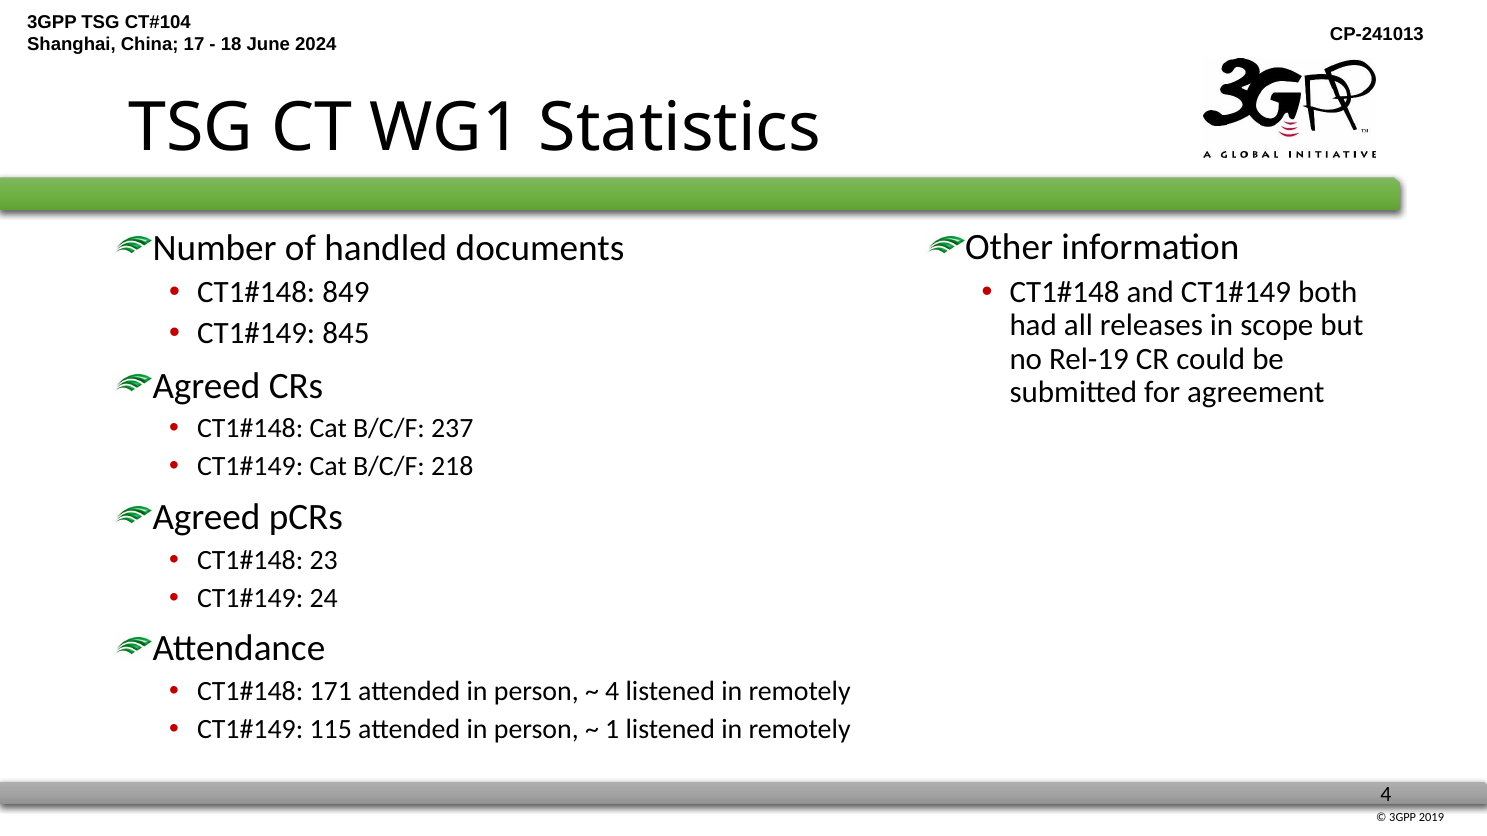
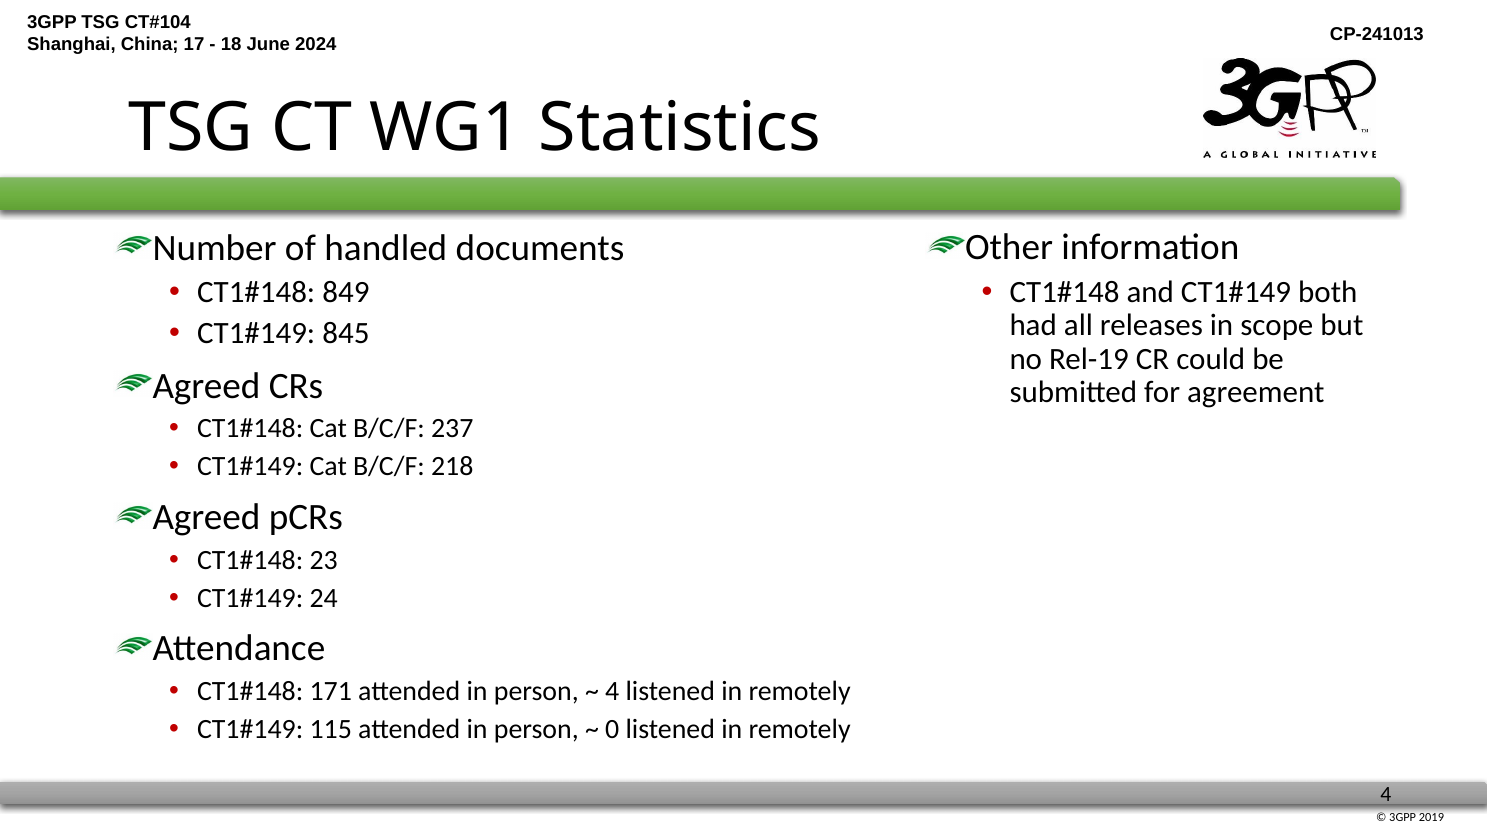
1: 1 -> 0
